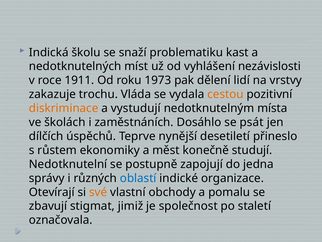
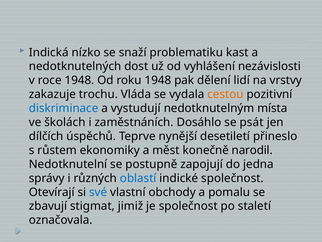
školu: školu -> nízko
míst: míst -> dost
roce 1911: 1911 -> 1948
roku 1973: 1973 -> 1948
diskriminace colour: orange -> blue
studují: studují -> narodil
indické organizace: organizace -> společnost
své colour: orange -> blue
